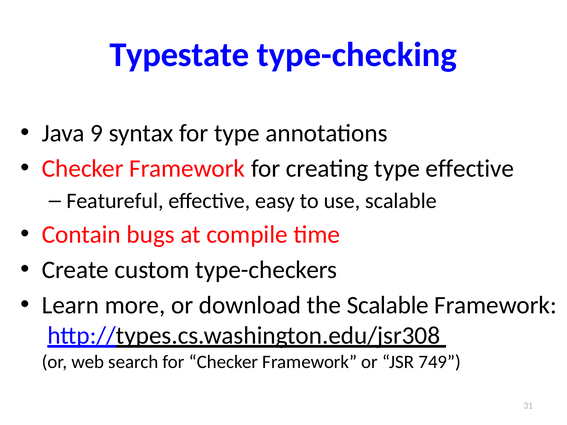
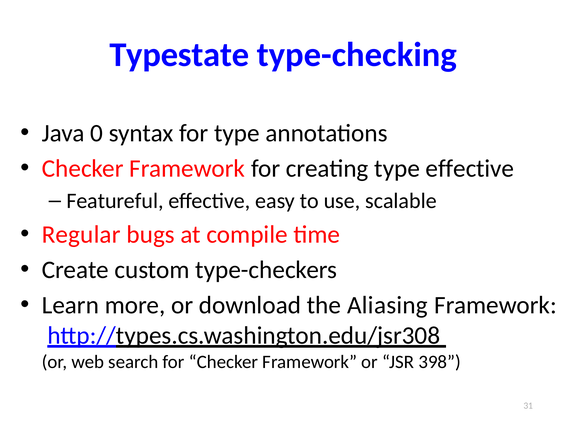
9: 9 -> 0
Contain: Contain -> Regular
the Scalable: Scalable -> Aliasing
749: 749 -> 398
